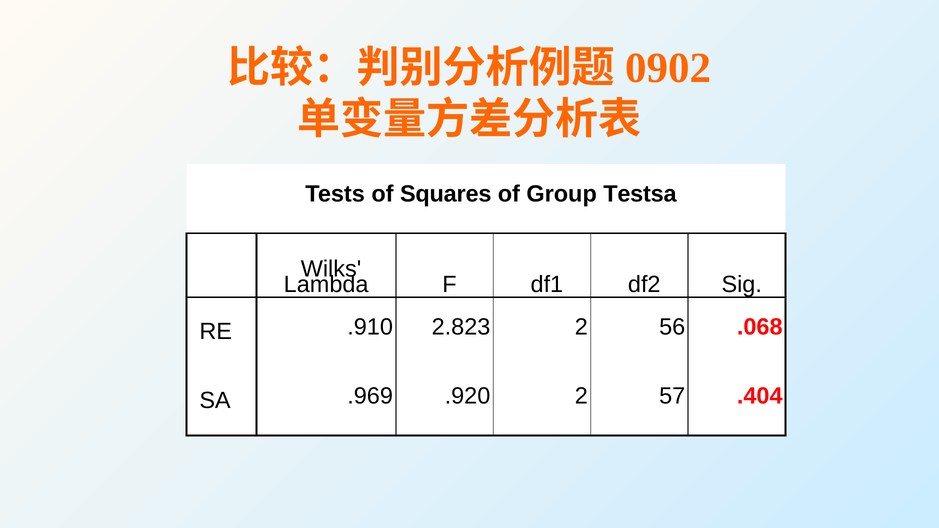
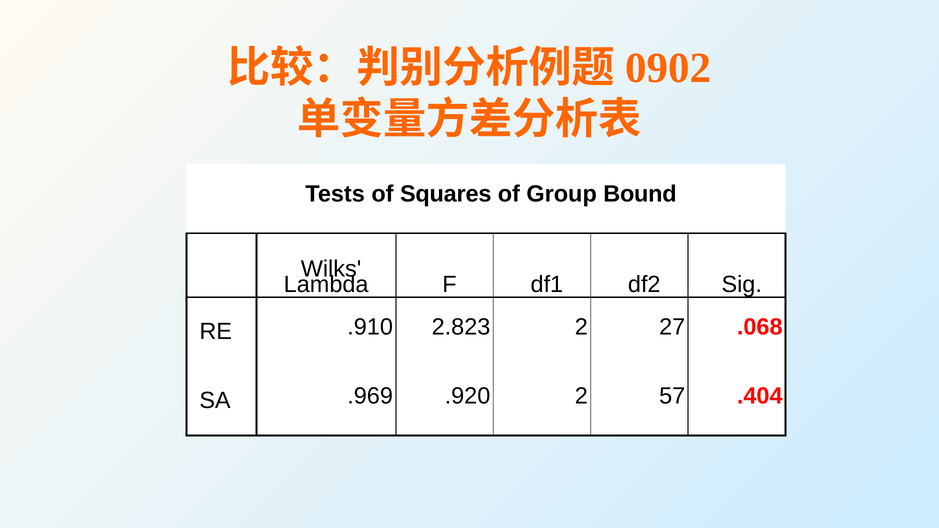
Testsa: Testsa -> Bound
56: 56 -> 27
